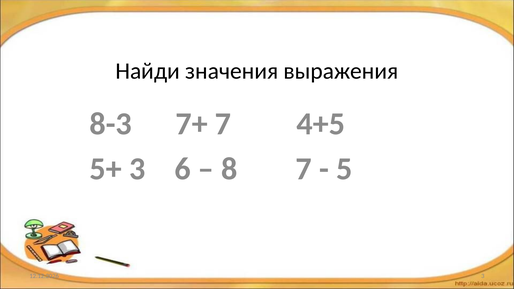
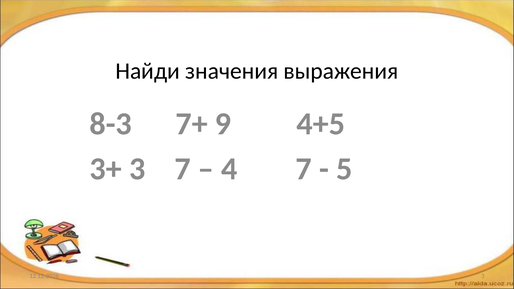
7+ 7: 7 -> 9
5+: 5+ -> 3+
3 6: 6 -> 7
8: 8 -> 4
